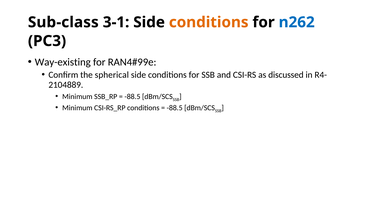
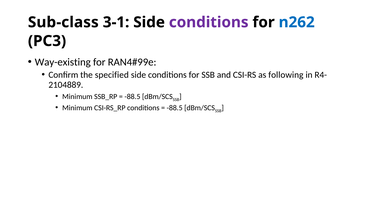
conditions at (209, 22) colour: orange -> purple
spherical: spherical -> specified
discussed: discussed -> following
